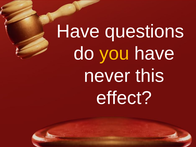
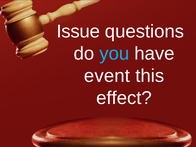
Have at (78, 31): Have -> Issue
you colour: yellow -> light blue
never: never -> event
